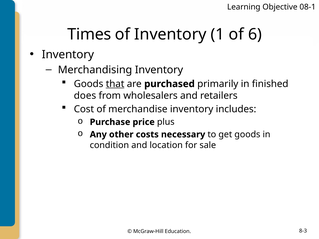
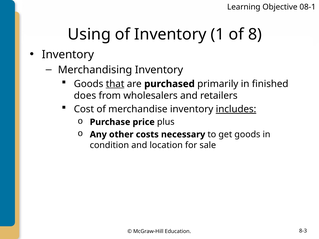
Times: Times -> Using
6: 6 -> 8
includes underline: none -> present
